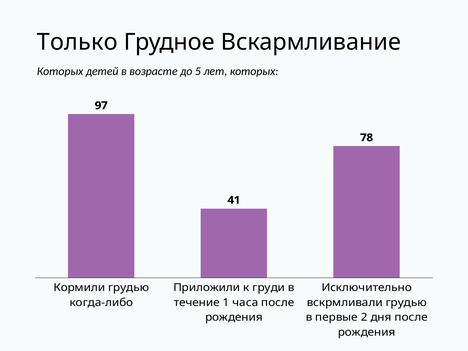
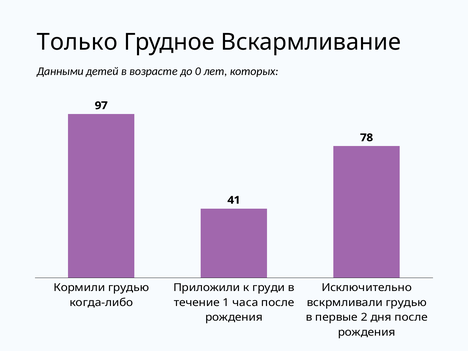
Которых at (60, 71): Которых -> Данными
5: 5 -> 0
